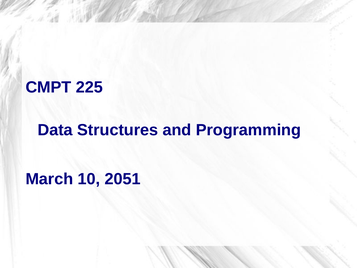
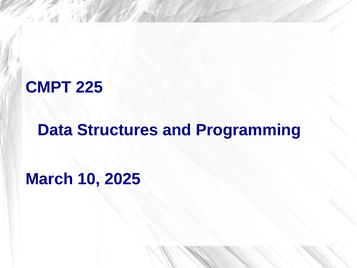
2051: 2051 -> 2025
